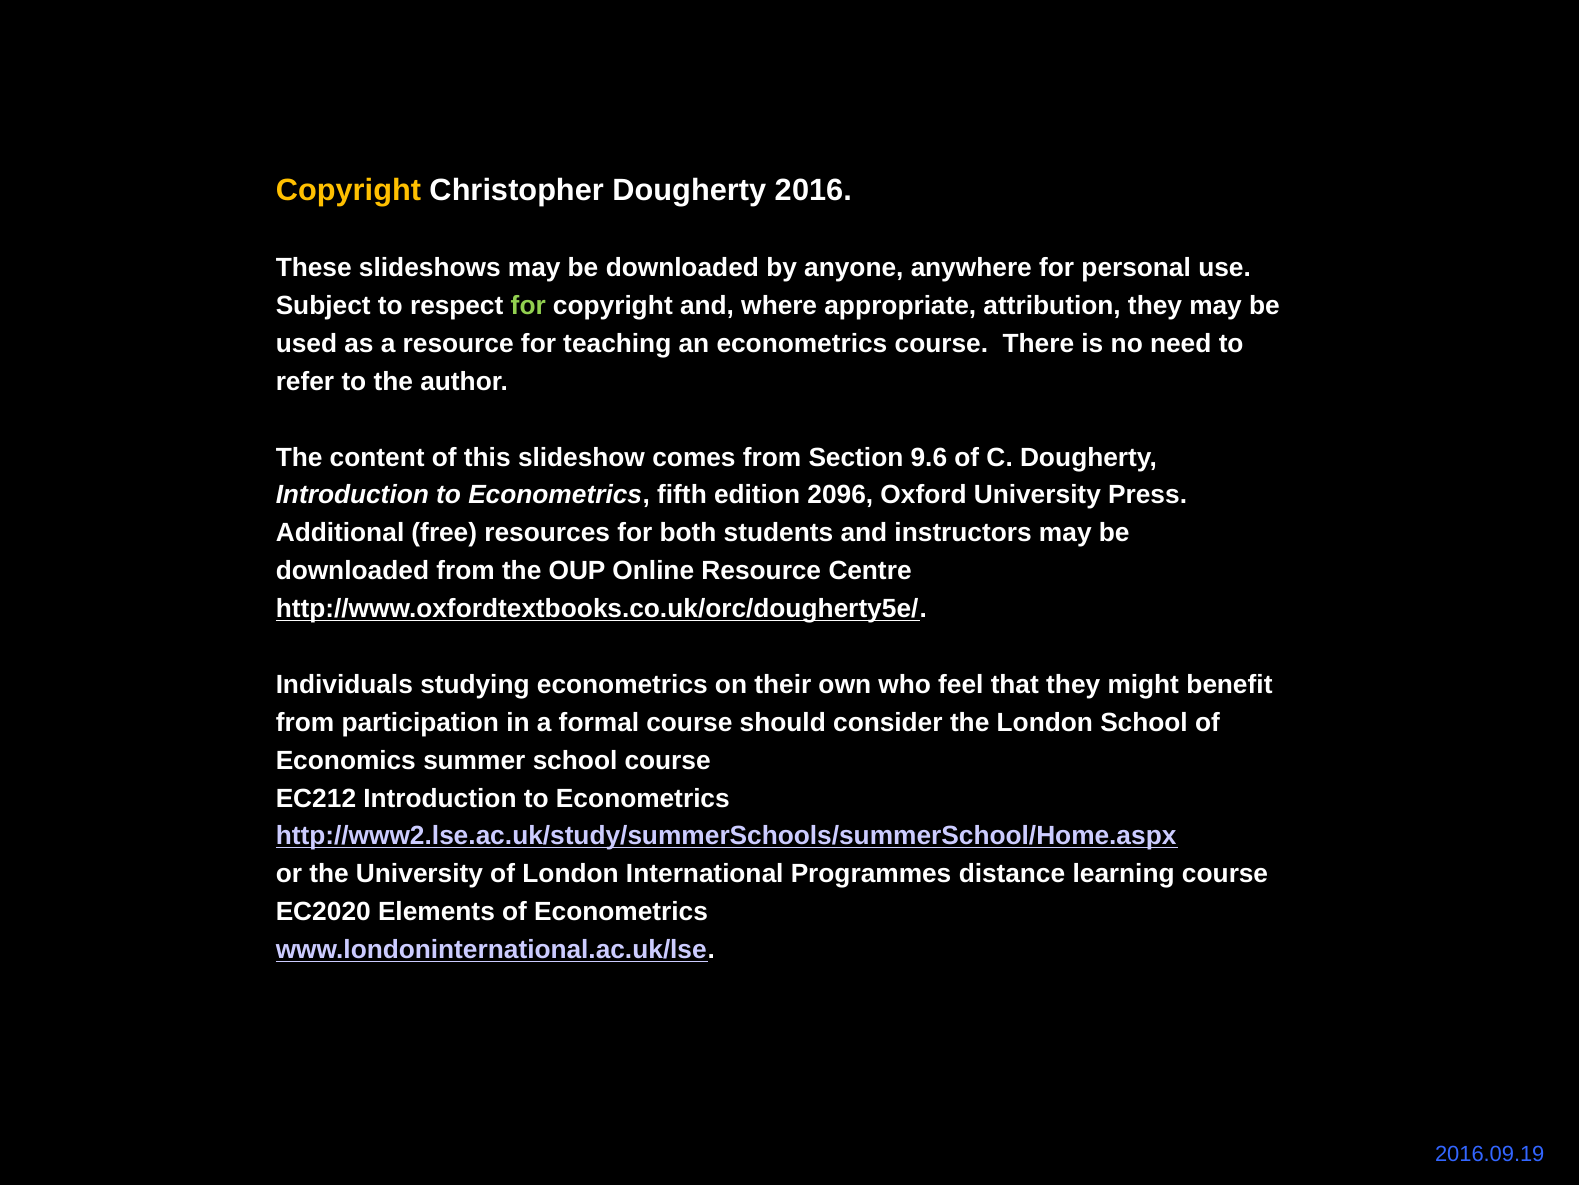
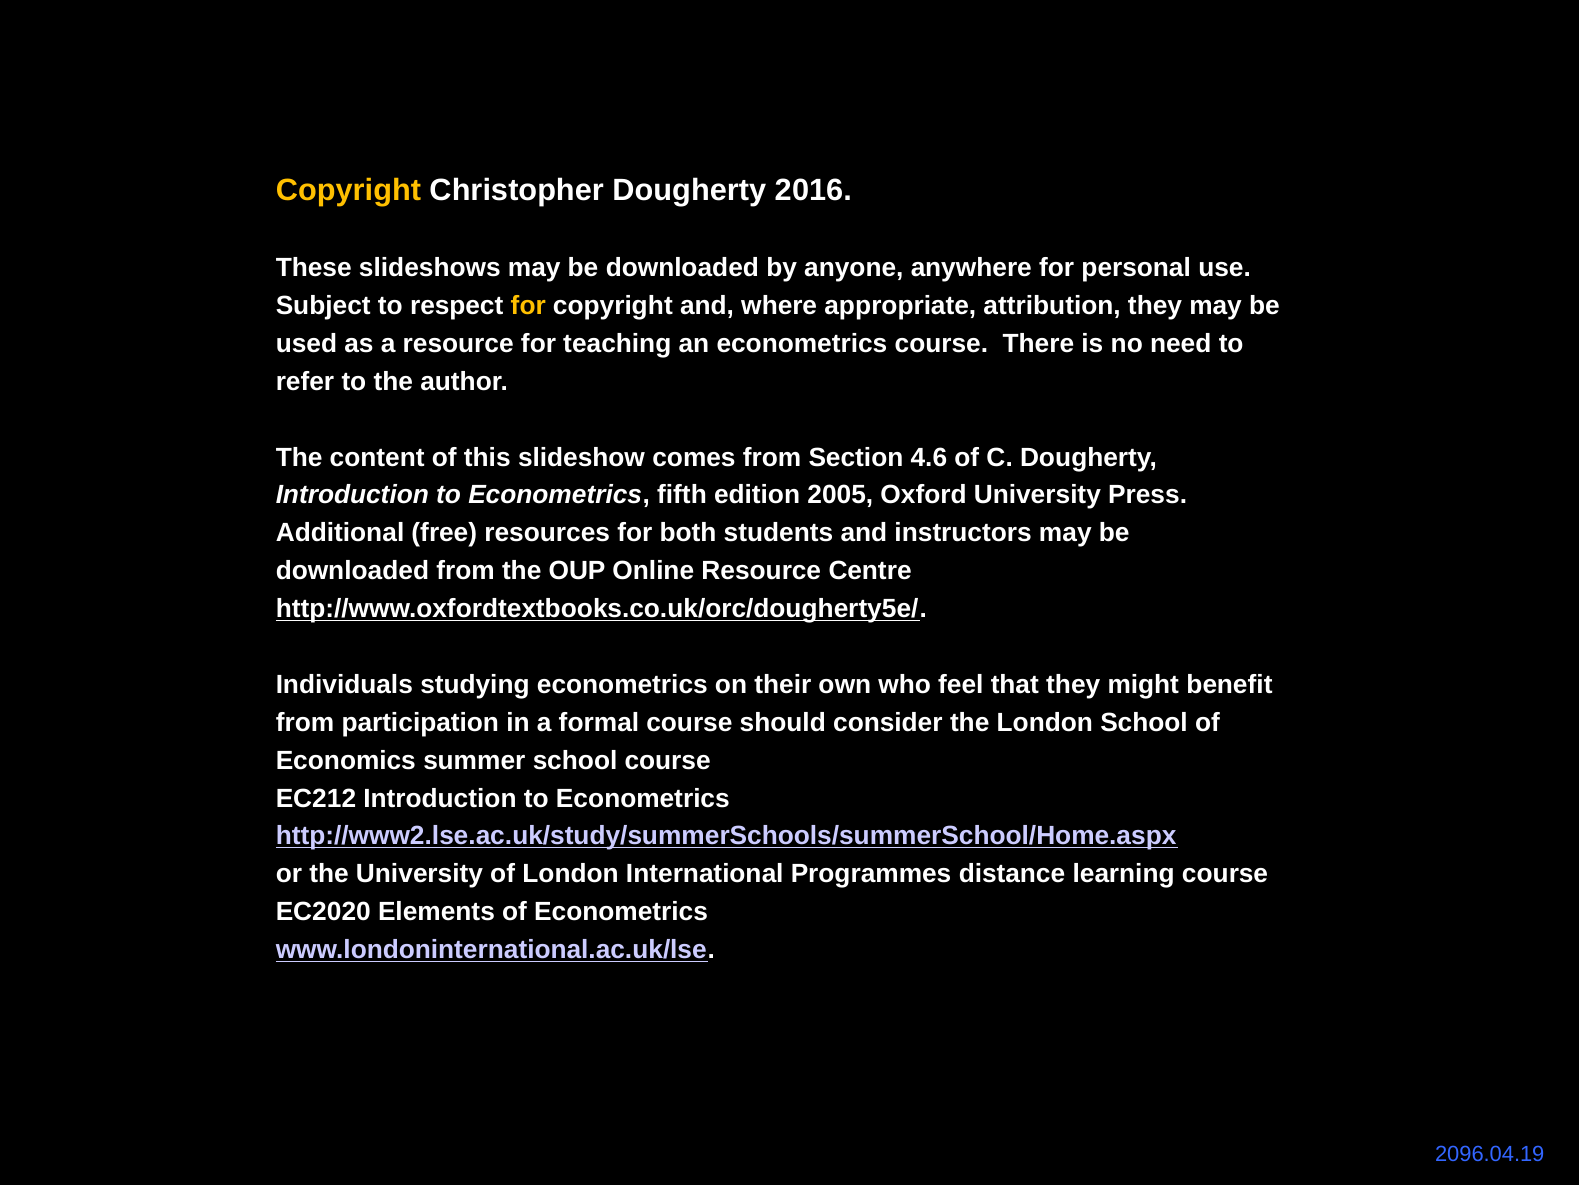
for at (528, 306) colour: light green -> yellow
9.6: 9.6 -> 4.6
2096: 2096 -> 2005
2016.09.19: 2016.09.19 -> 2096.04.19
